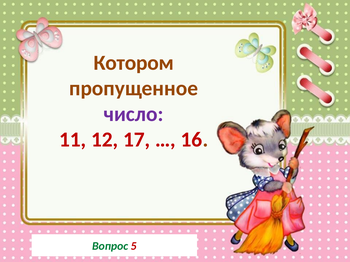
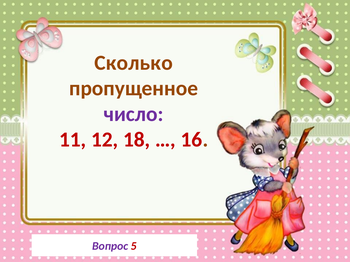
Котором: Котором -> Сколько
17: 17 -> 18
Вопрос colour: green -> purple
